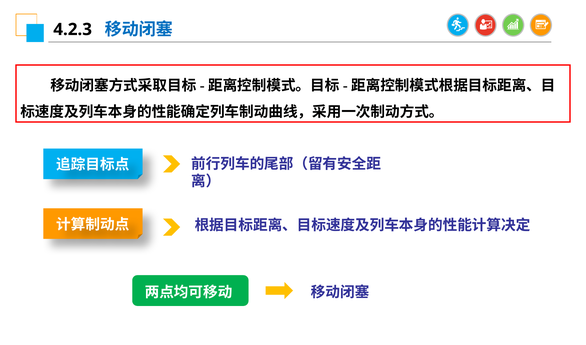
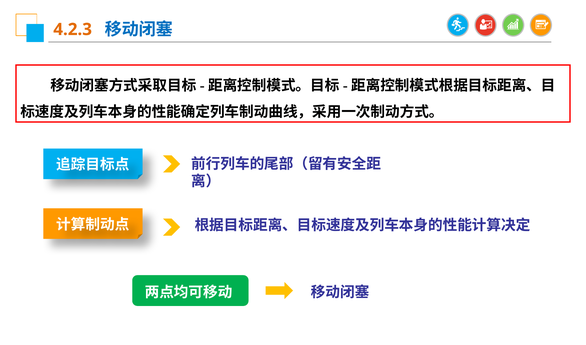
4.2.3 colour: black -> orange
